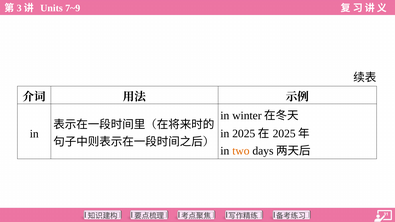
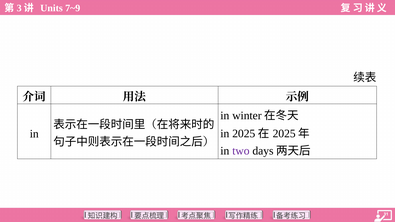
two colour: orange -> purple
